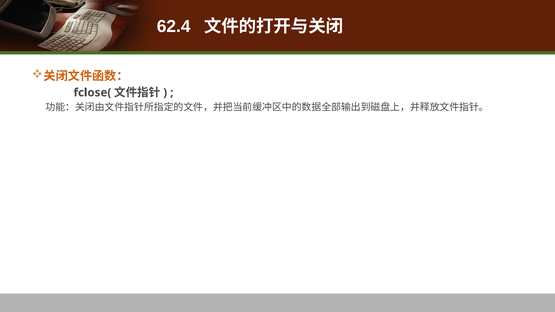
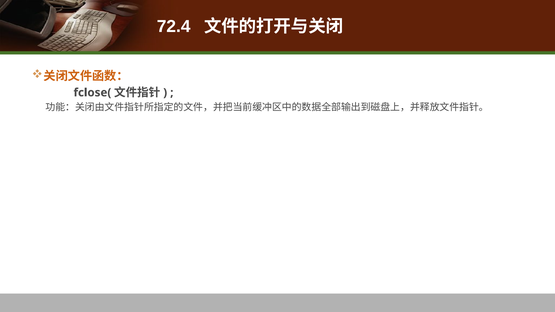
62.4: 62.4 -> 72.4
